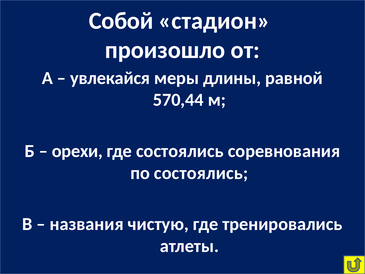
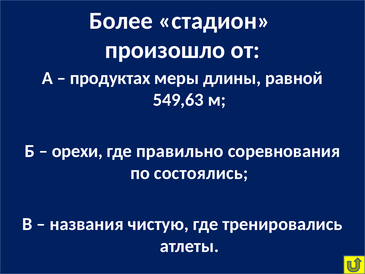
Собой: Собой -> Более
увлекайся: увлекайся -> продуктах
570,44: 570,44 -> 549,63
где состоялись: состоялись -> правильно
